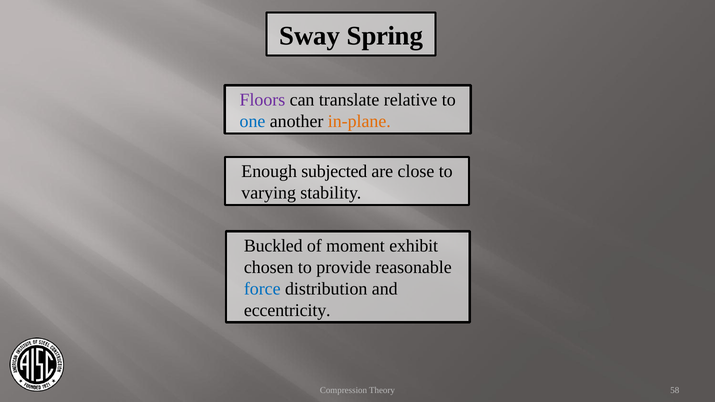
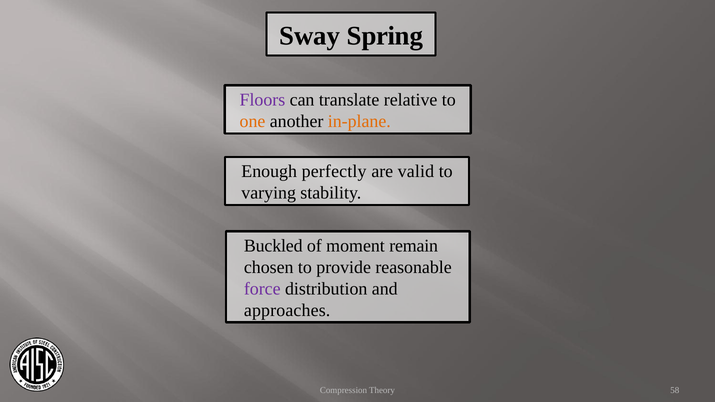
one colour: blue -> orange
subjected: subjected -> perfectly
close: close -> valid
exhibit: exhibit -> remain
force colour: blue -> purple
eccentricity: eccentricity -> approaches
